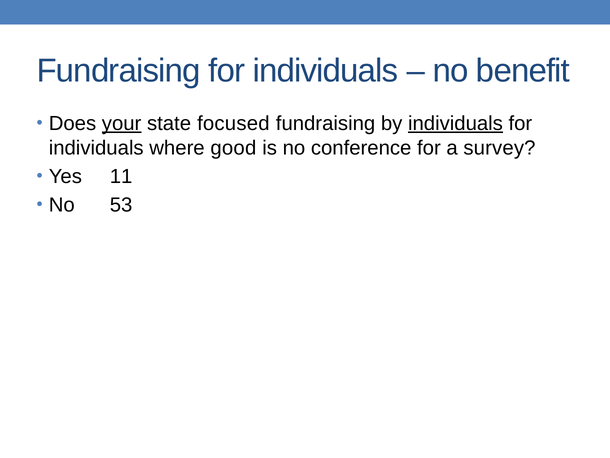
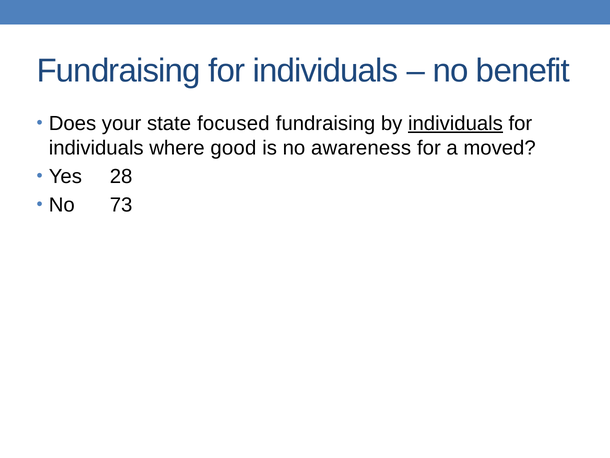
your underline: present -> none
conference: conference -> awareness
survey: survey -> moved
11: 11 -> 28
53: 53 -> 73
